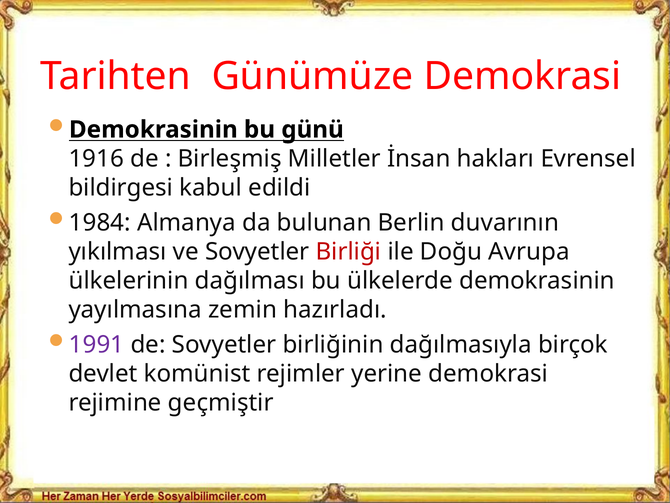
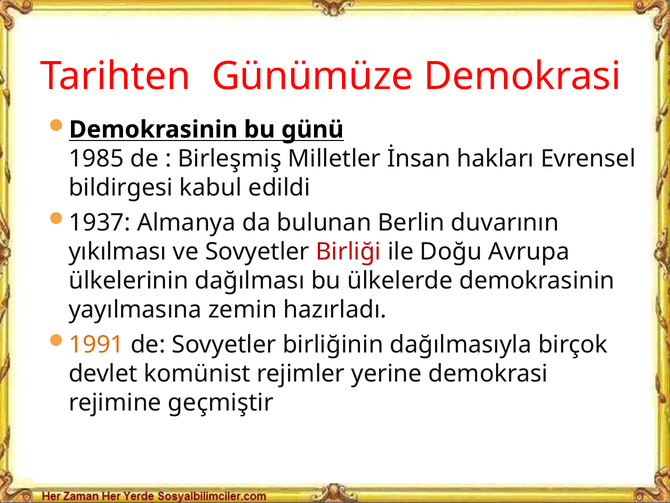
1916: 1916 -> 1985
1984: 1984 -> 1937
1991 colour: purple -> orange
